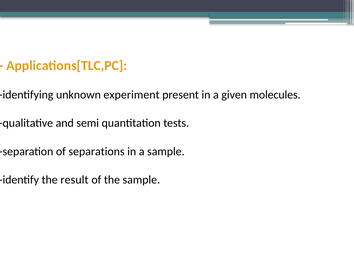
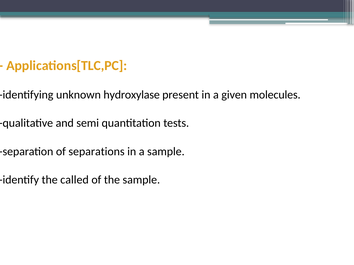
experiment: experiment -> hydroxylase
result: result -> called
